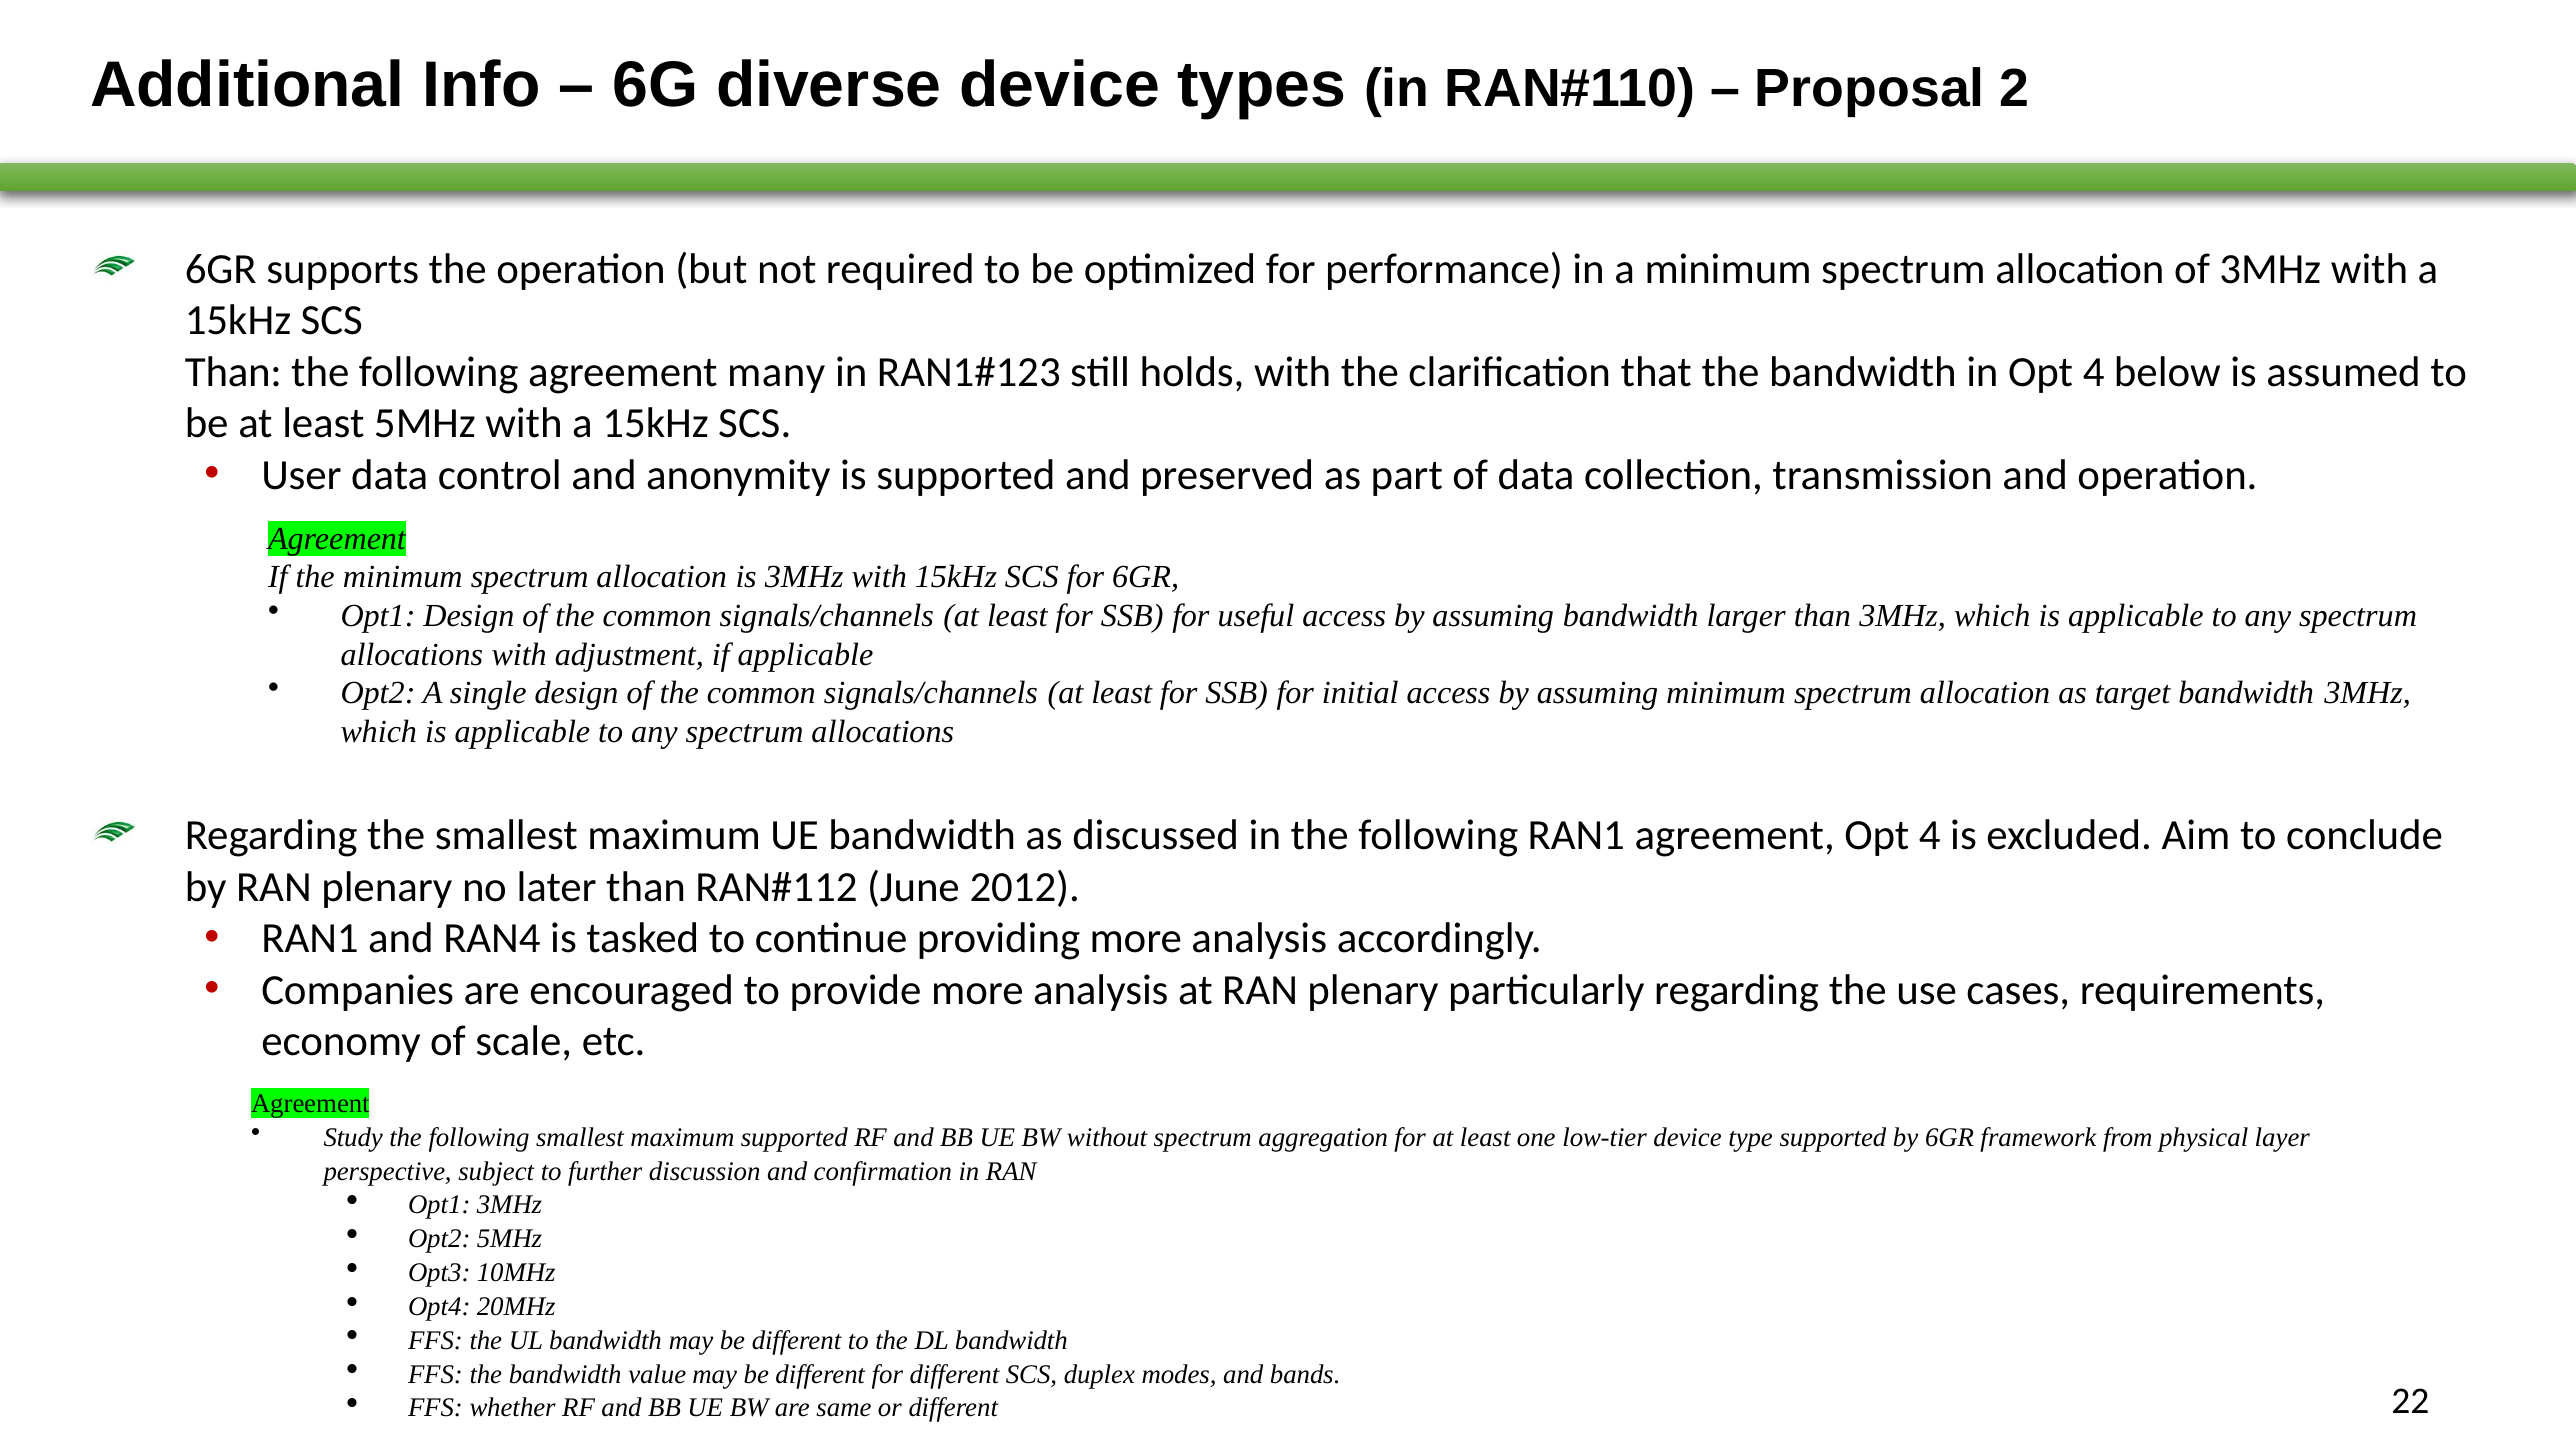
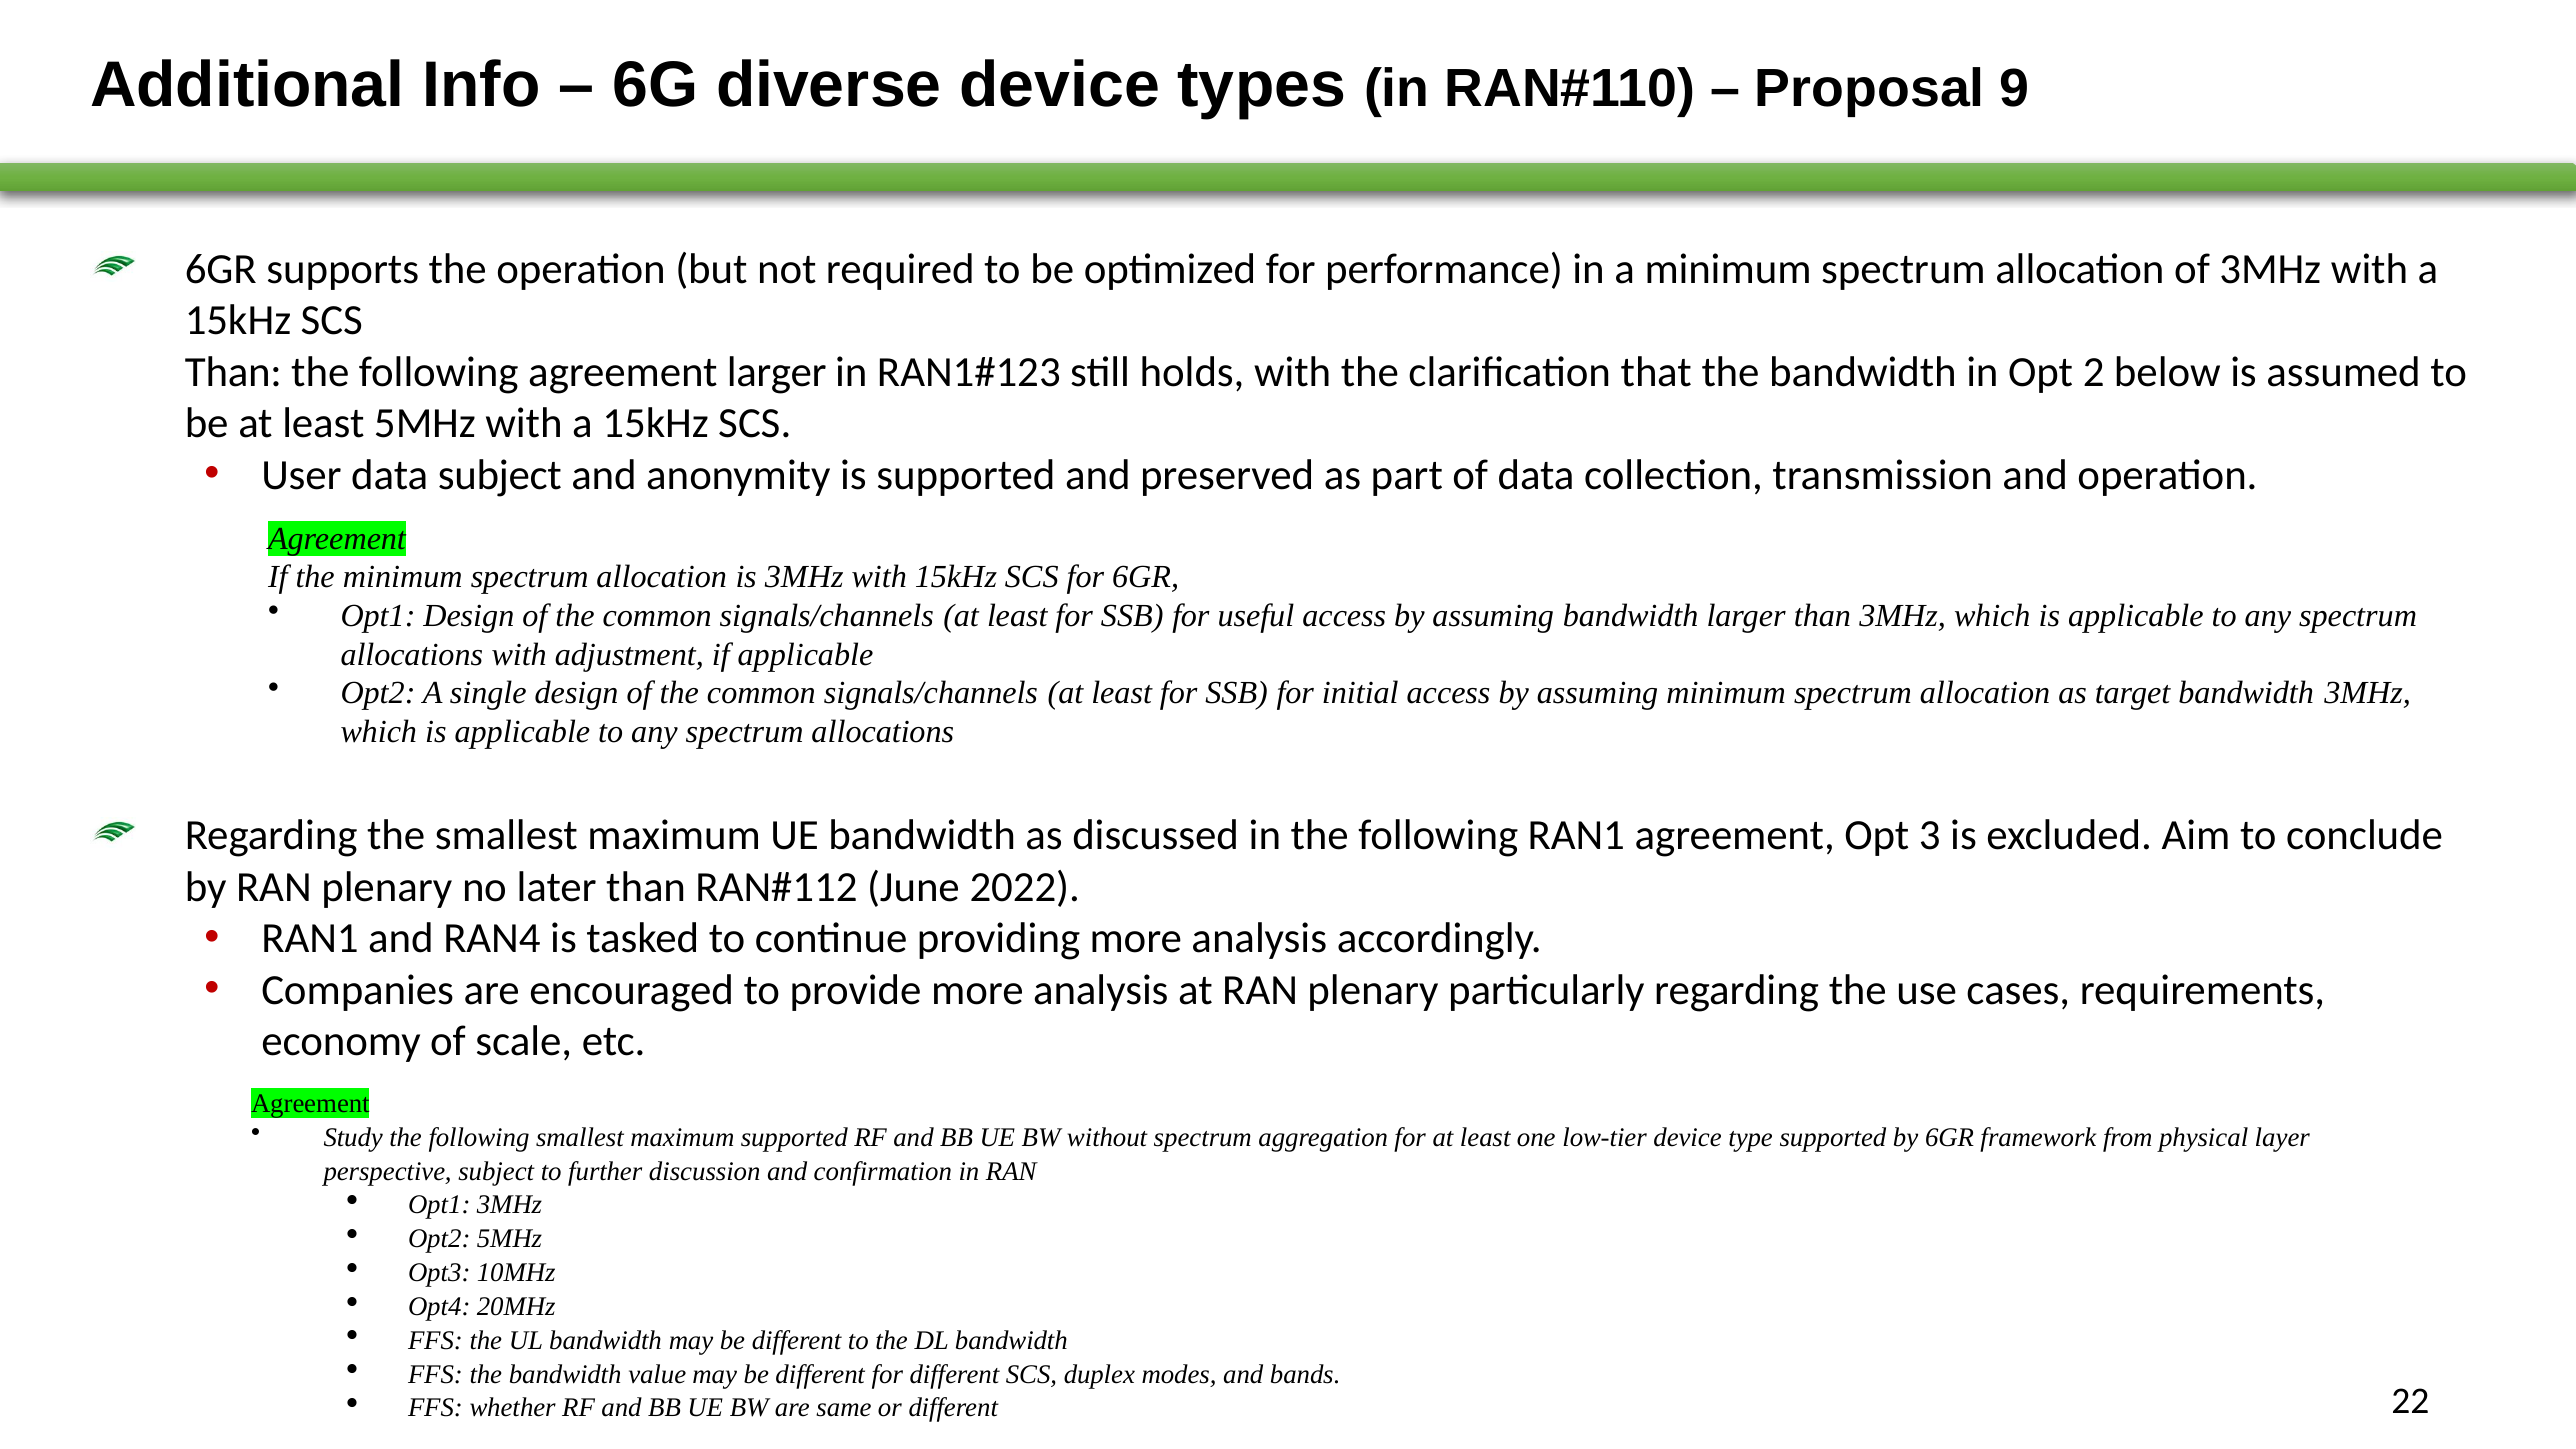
2: 2 -> 9
agreement many: many -> larger
in Opt 4: 4 -> 2
data control: control -> subject
agreement Opt 4: 4 -> 3
2012: 2012 -> 2022
